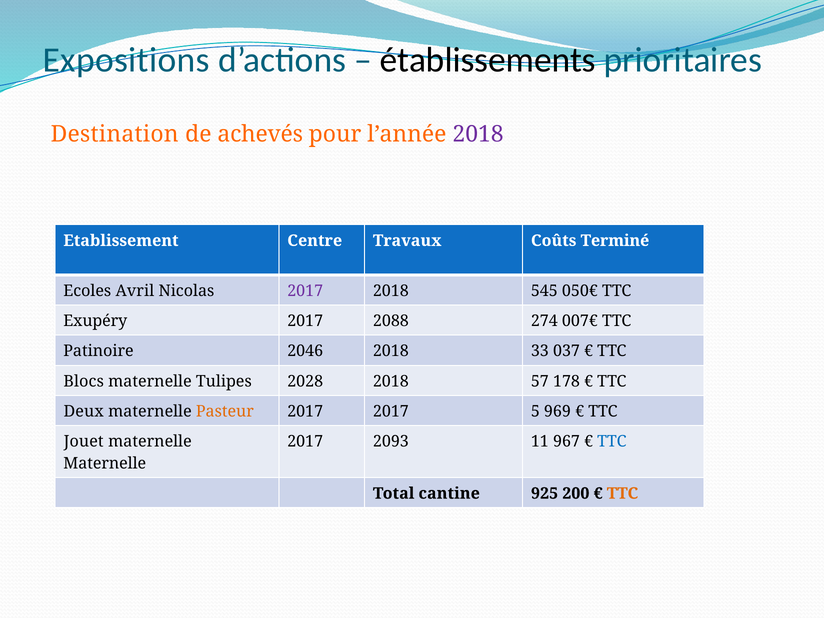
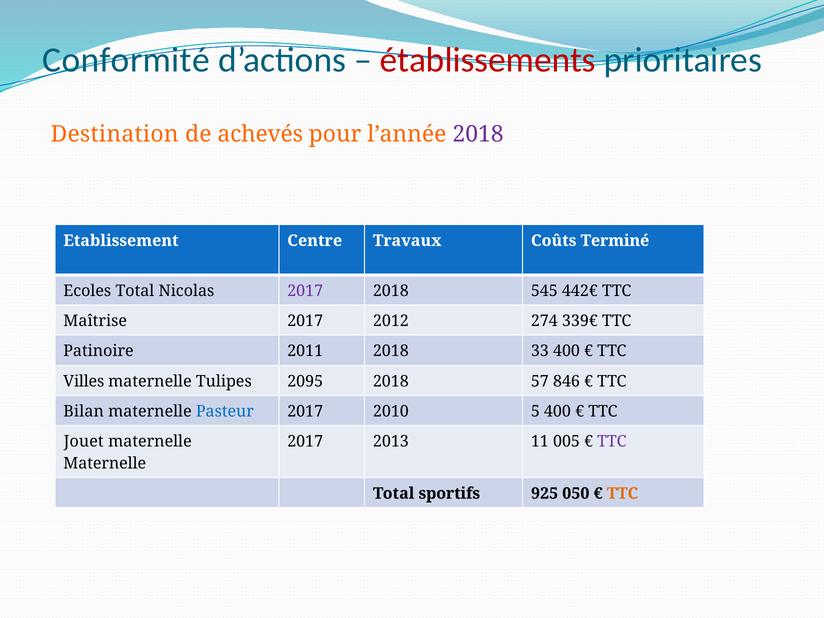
Expositions: Expositions -> Conformité
établissements colour: black -> red
Ecoles Avril: Avril -> Total
050€: 050€ -> 442€
Exupéry: Exupéry -> Maîtrise
2088: 2088 -> 2012
007€: 007€ -> 339€
2046: 2046 -> 2011
33 037: 037 -> 400
Blocs: Blocs -> Villes
2028: 2028 -> 2095
178: 178 -> 846
Deux: Deux -> Bilan
Pasteur colour: orange -> blue
2017 2017: 2017 -> 2010
5 969: 969 -> 400
2093: 2093 -> 2013
967: 967 -> 005
TTC at (612, 441) colour: blue -> purple
cantine: cantine -> sportifs
200: 200 -> 050
